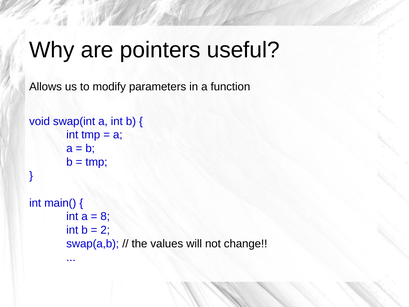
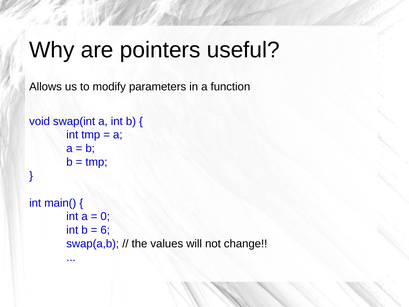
8: 8 -> 0
2: 2 -> 6
